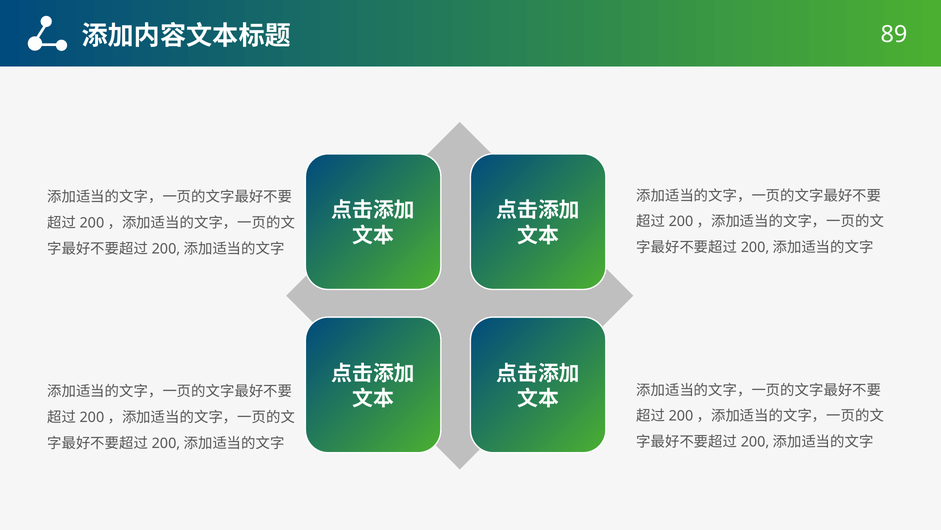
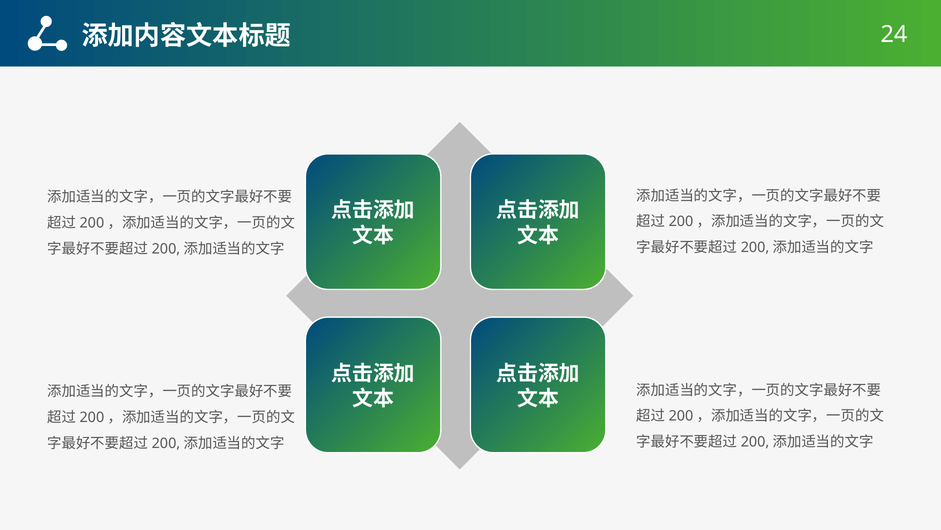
89: 89 -> 24
